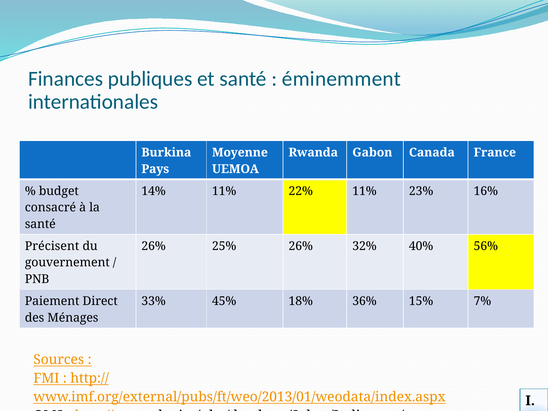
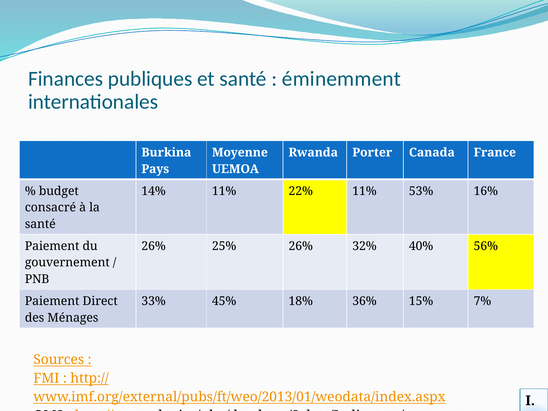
Gabon: Gabon -> Porter
23%: 23% -> 53%
Précisent at (52, 246): Précisent -> Paiement
